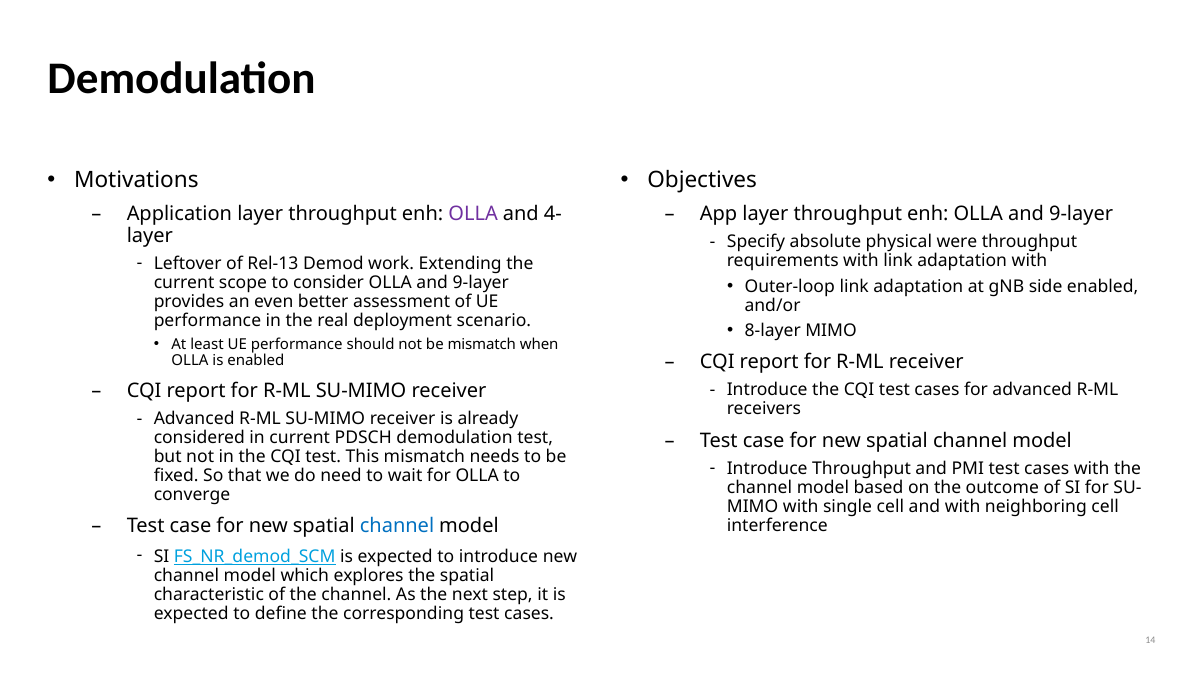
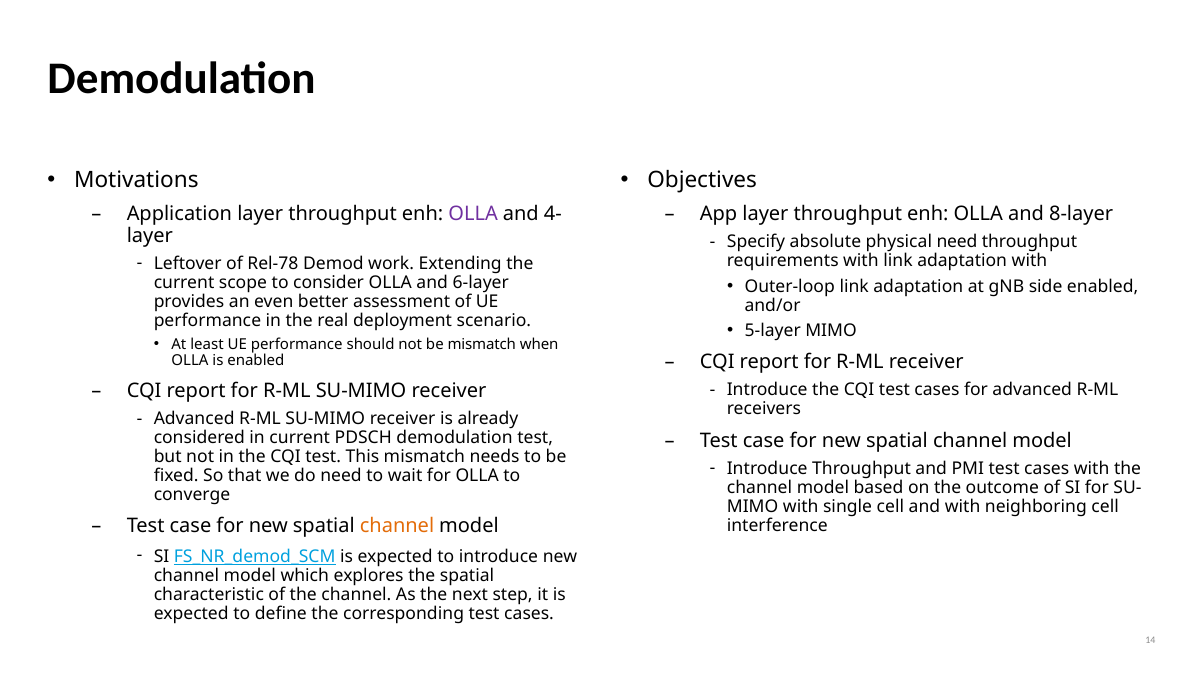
enh OLLA and 9-layer: 9-layer -> 8-layer
physical were: were -> need
Rel-13: Rel-13 -> Rel-78
consider OLLA and 9-layer: 9-layer -> 6-layer
8-layer: 8-layer -> 5-layer
channel at (397, 526) colour: blue -> orange
